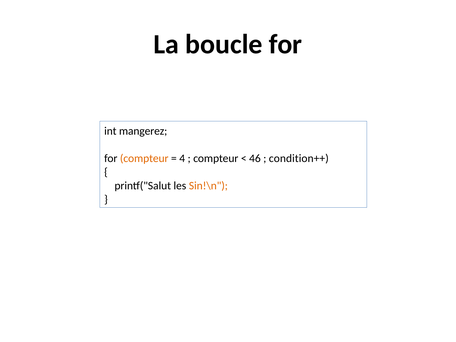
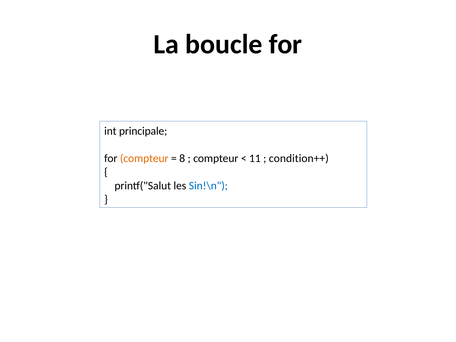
mangerez: mangerez -> principale
4: 4 -> 8
46: 46 -> 11
Sin!\n colour: orange -> blue
